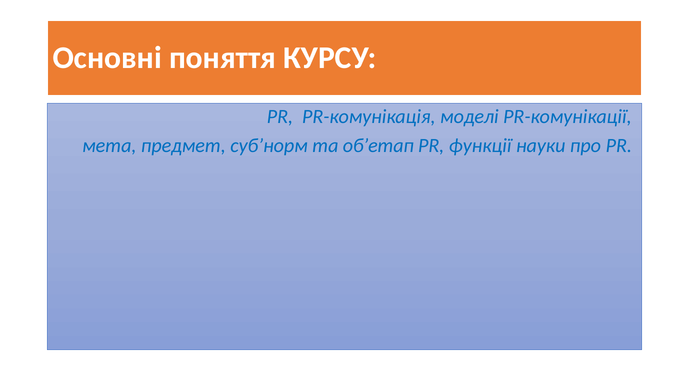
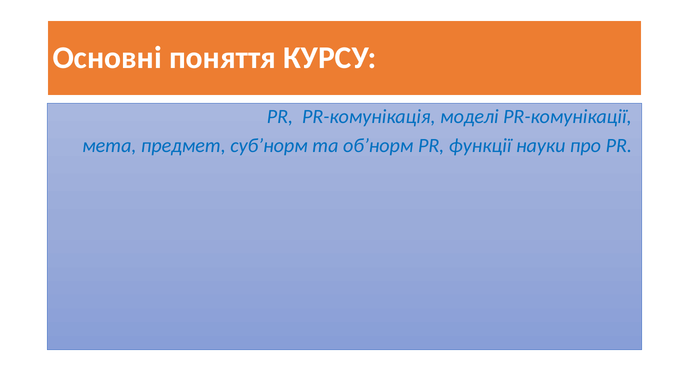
об’етап: об’етап -> об’норм
